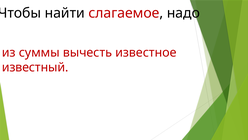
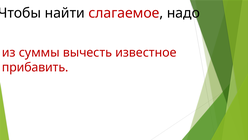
известный: известный -> прибавить
